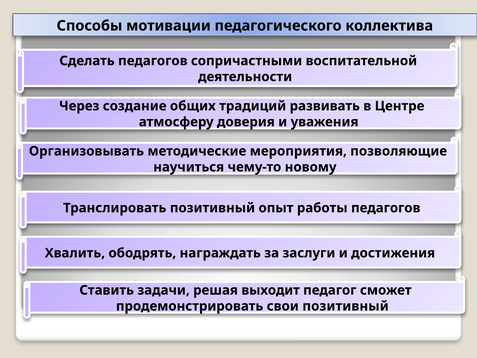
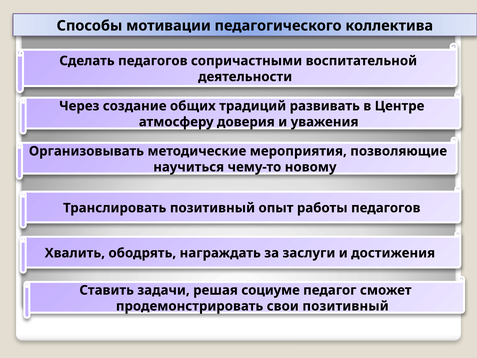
выходит: выходит -> социуме
